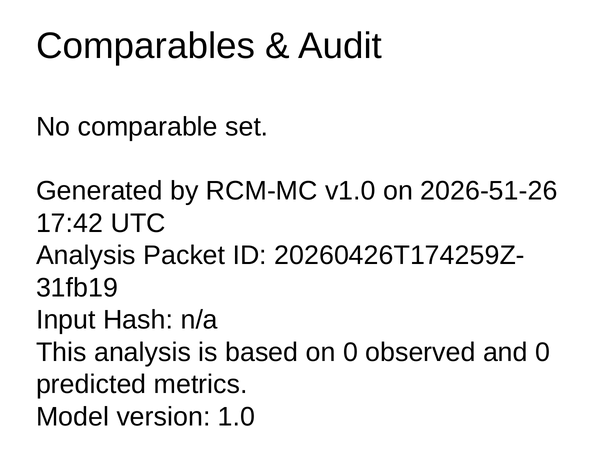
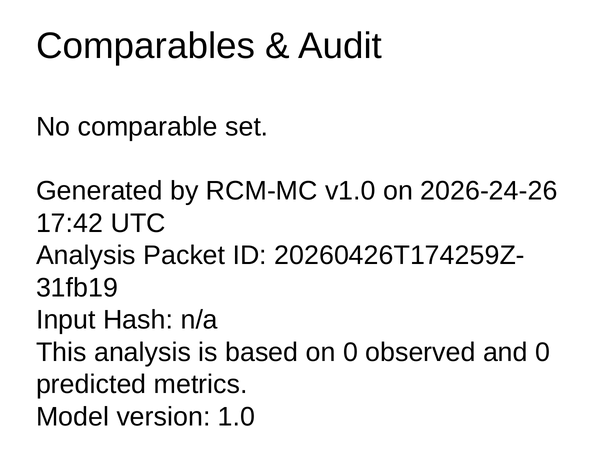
2026-51-26: 2026-51-26 -> 2026-24-26
